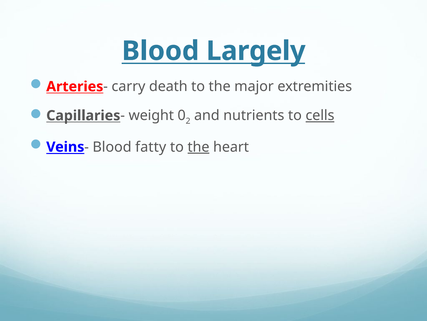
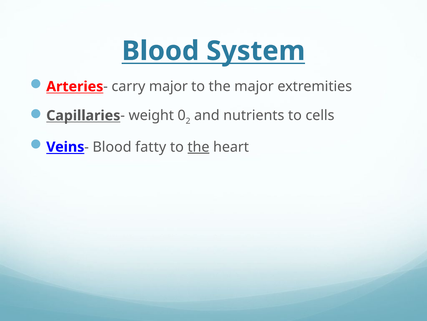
Largely: Largely -> System
carry death: death -> major
cells underline: present -> none
